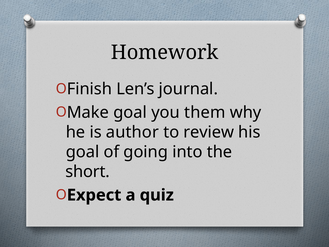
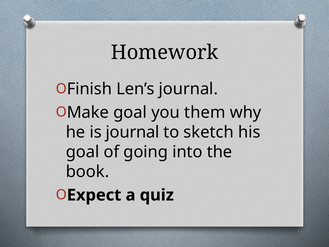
is author: author -> journal
review: review -> sketch
short: short -> book
